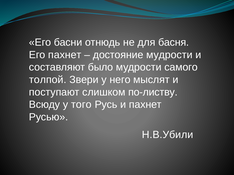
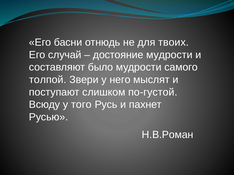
басня: басня -> твоих
Его пахнет: пахнет -> случай
по-листву: по-листву -> по-густой
Н.В.Убили: Н.В.Убили -> Н.В.Роман
